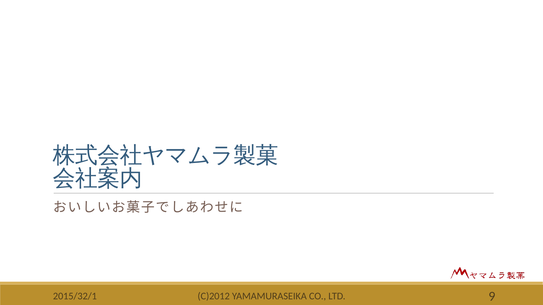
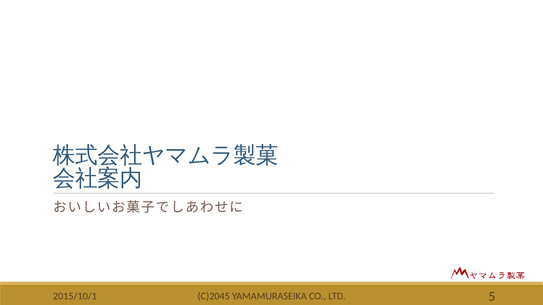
C)2012: C)2012 -> C)2045
9: 9 -> 5
2015/32/1: 2015/32/1 -> 2015/10/1
